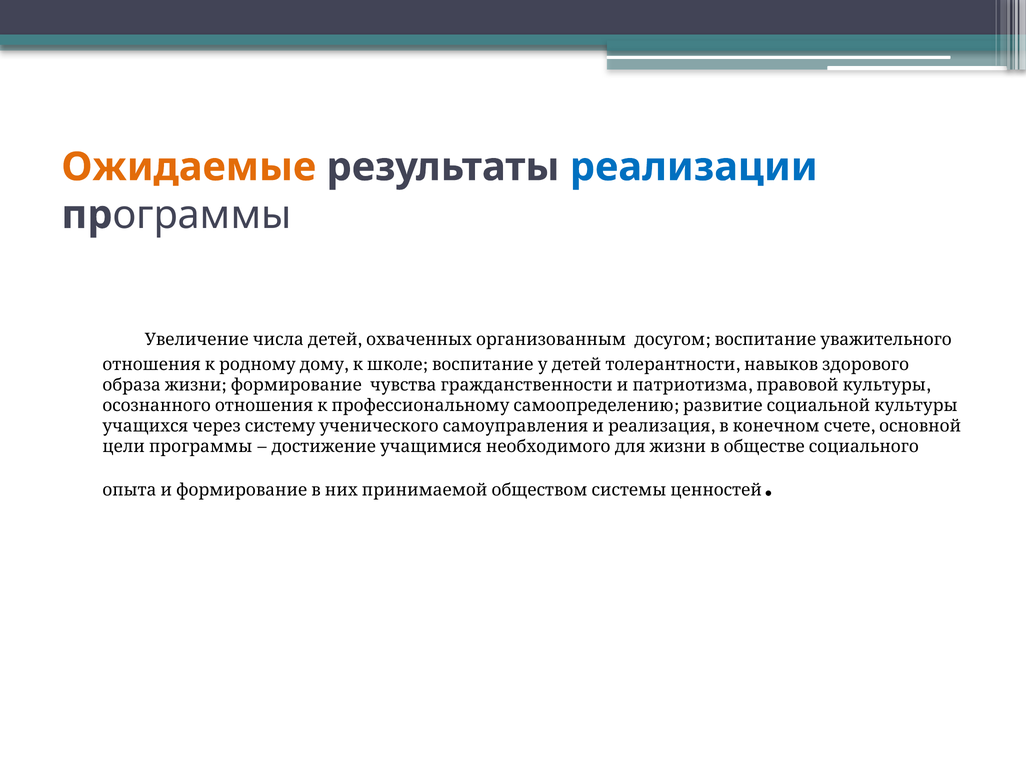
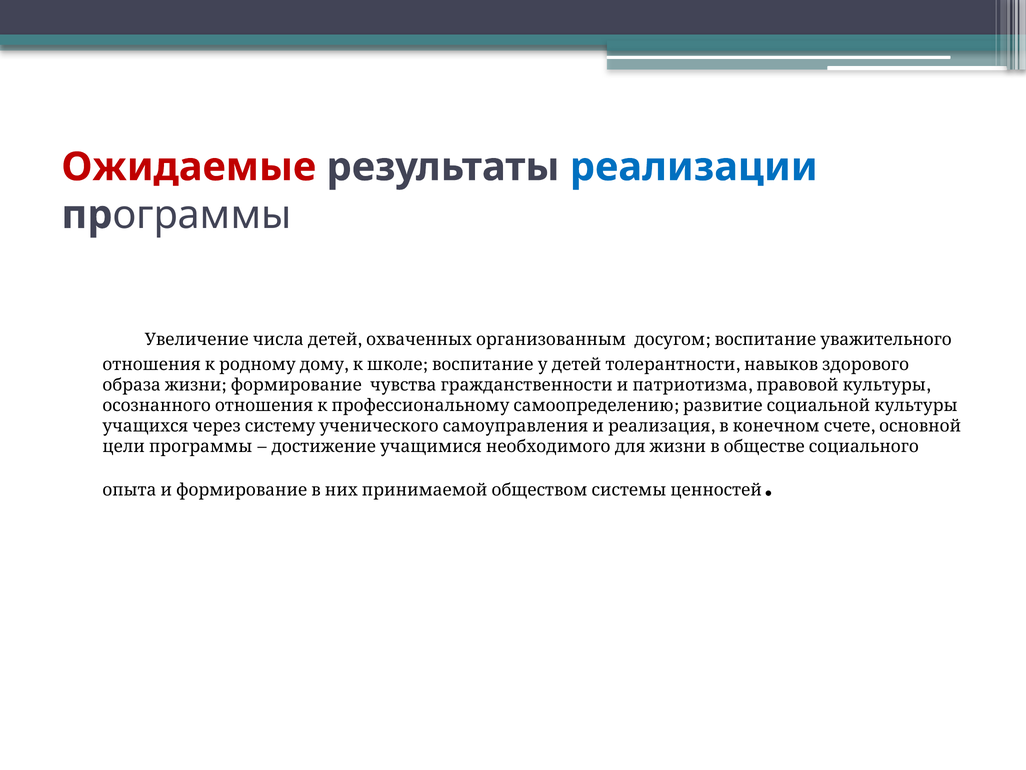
Ожидаемые colour: orange -> red
